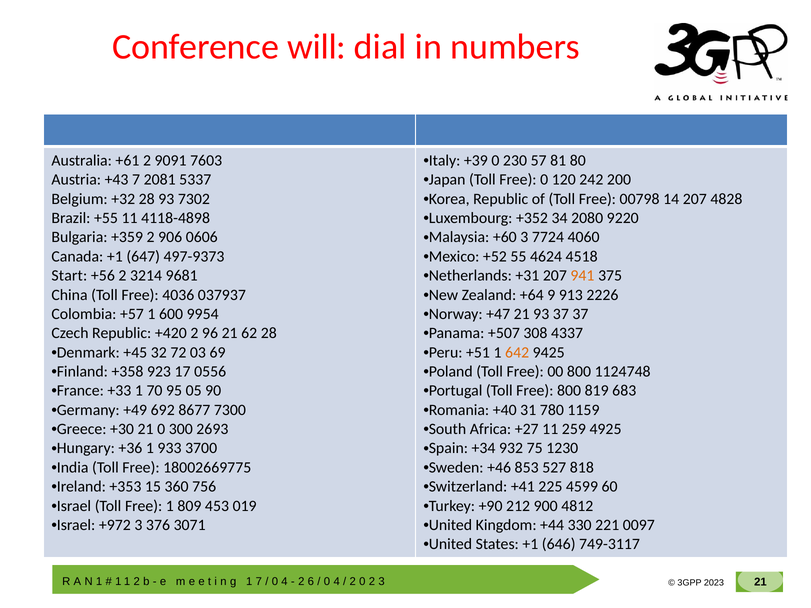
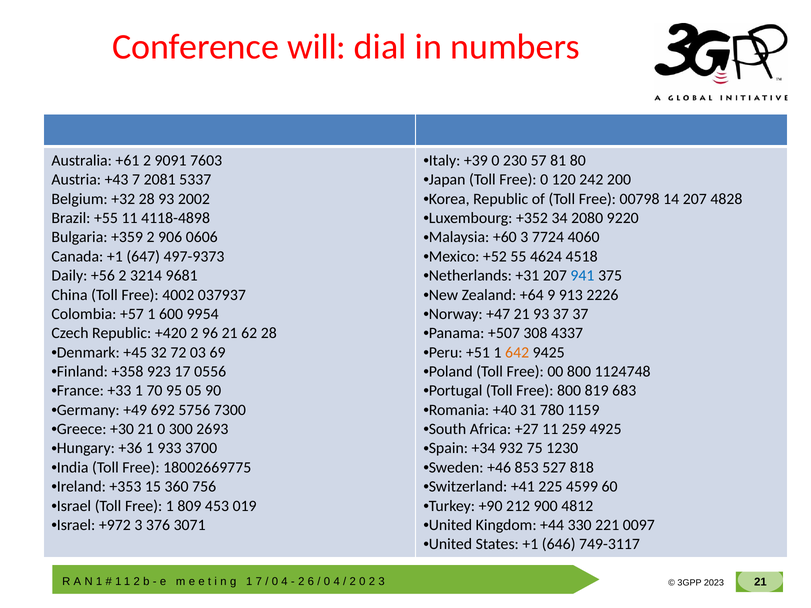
7302: 7302 -> 2002
941 colour: orange -> blue
Start: Start -> Daily
4036: 4036 -> 4002
8677: 8677 -> 5756
